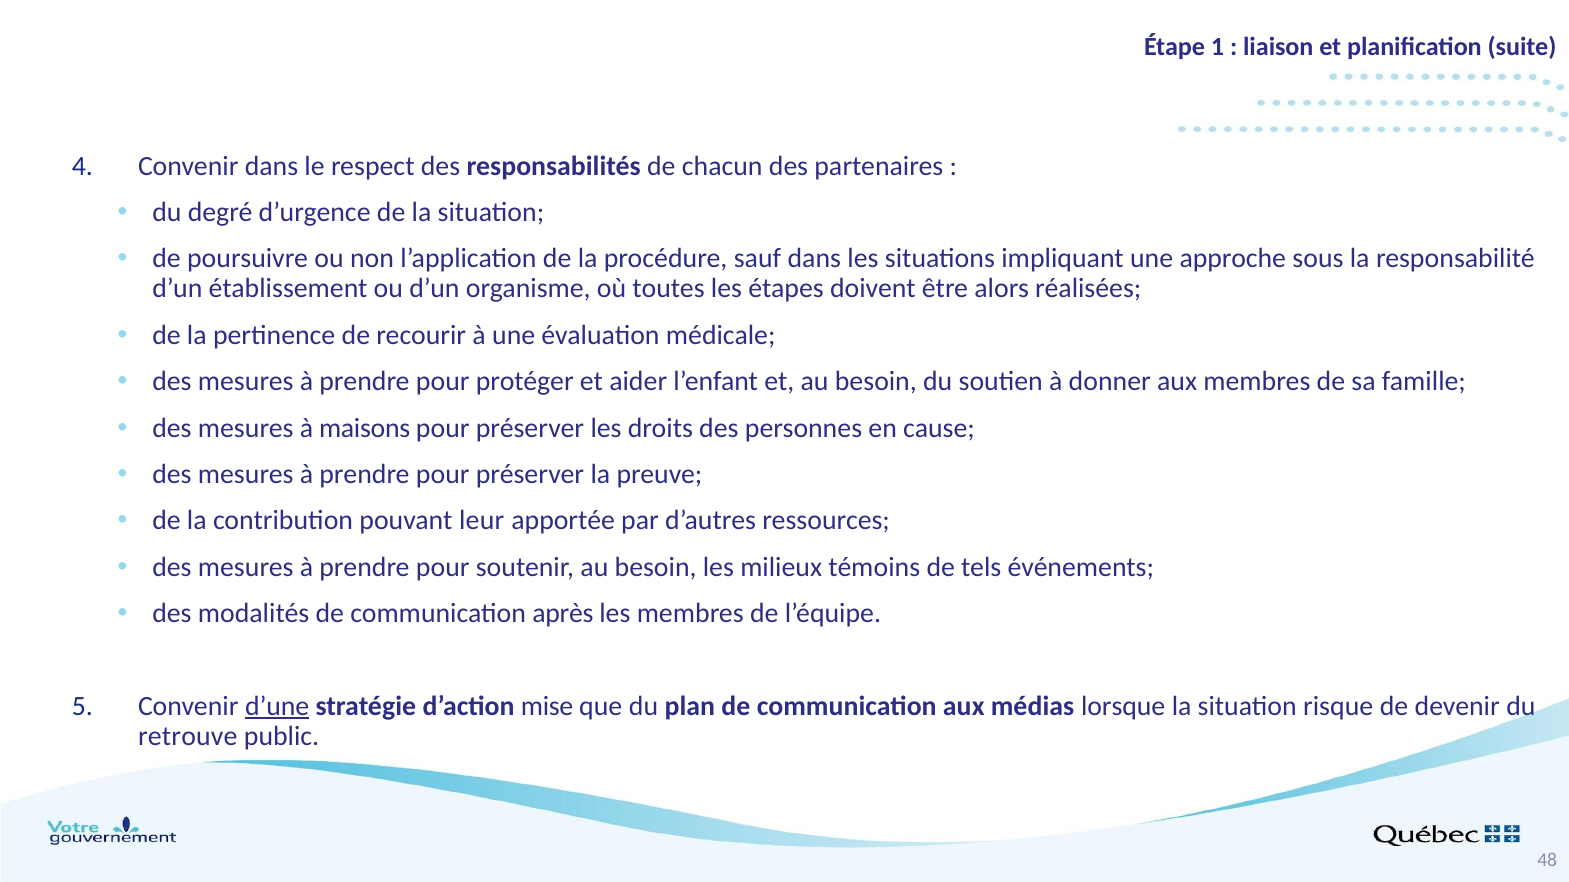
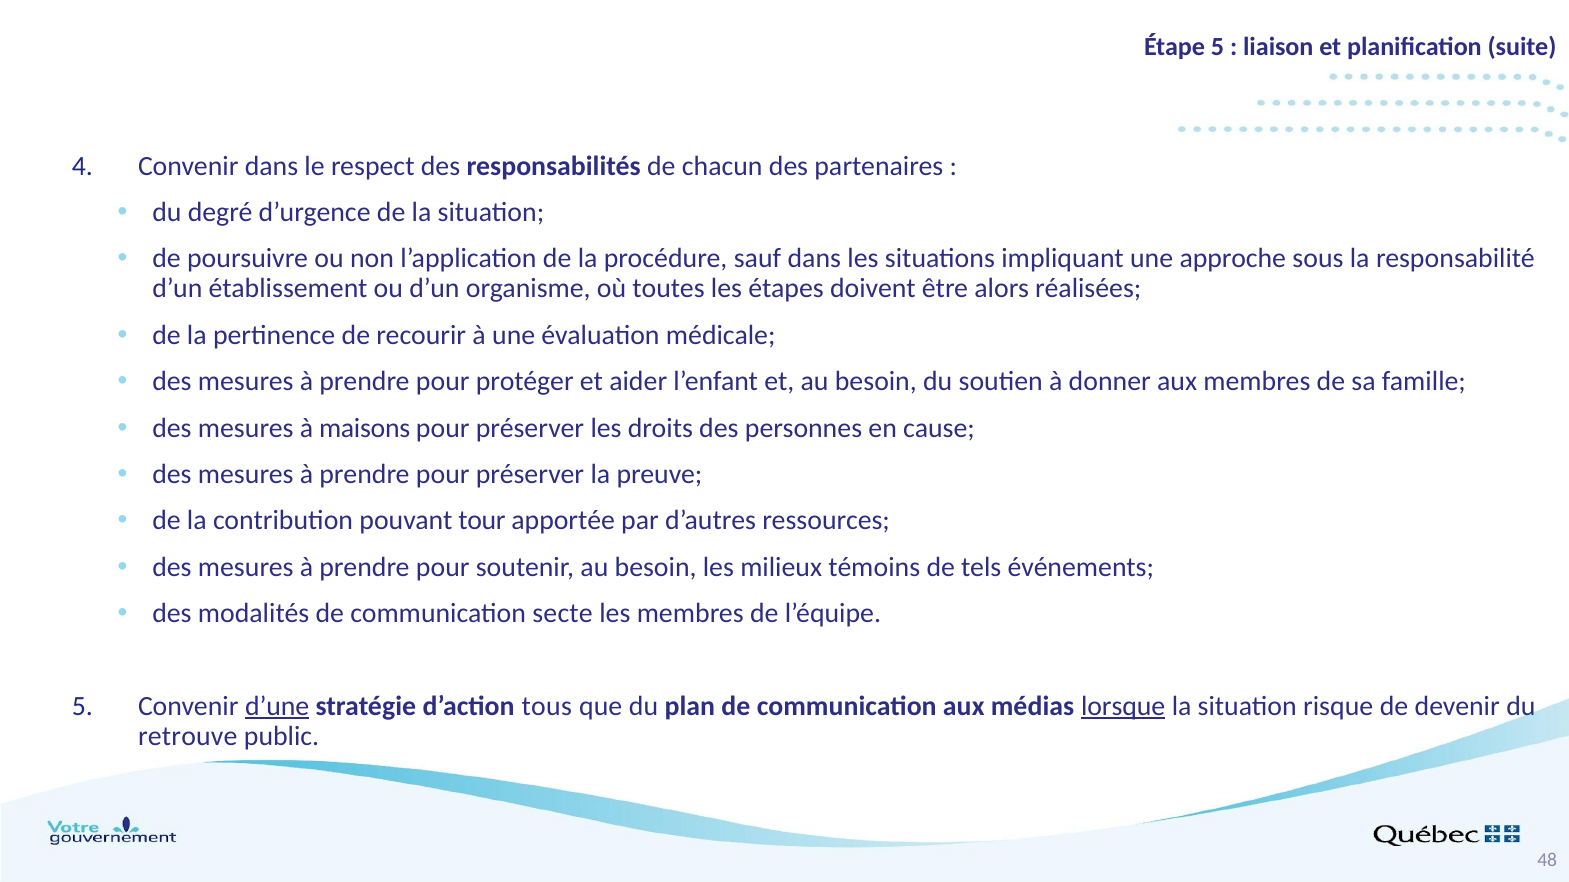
Étape 1: 1 -> 5
leur: leur -> tour
après: après -> secte
mise: mise -> tous
lorsque underline: none -> present
